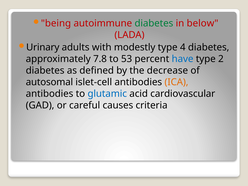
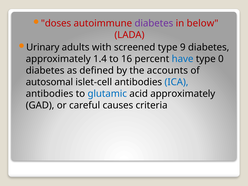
being: being -> doses
diabetes at (154, 23) colour: green -> purple
modestly: modestly -> screened
4: 4 -> 9
7.8: 7.8 -> 1.4
53: 53 -> 16
2: 2 -> 0
decrease: decrease -> accounts
ICA colour: orange -> blue
acid cardiovascular: cardiovascular -> approximately
